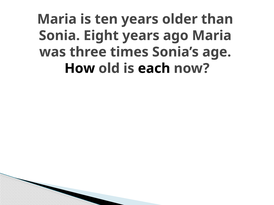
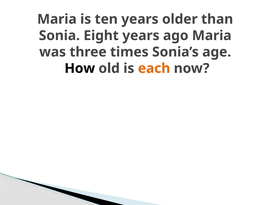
each colour: black -> orange
